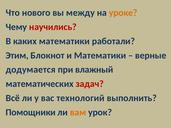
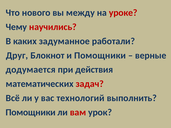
уроке colour: orange -> red
каких математики: математики -> задуманное
Этим: Этим -> Друг
и Математики: Математики -> Помощники
влажный: влажный -> действия
вам colour: orange -> red
